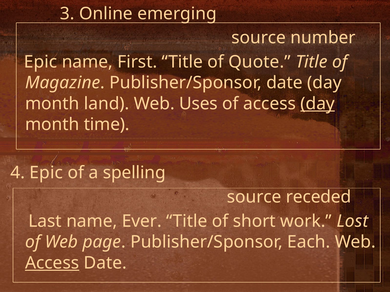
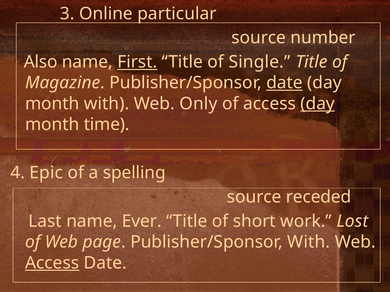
emerging: emerging -> particular
Epic at (41, 62): Epic -> Also
First underline: none -> present
Quote: Quote -> Single
date at (285, 83) underline: none -> present
month land: land -> with
Uses: Uses -> Only
Publisher/Sponsor Each: Each -> With
